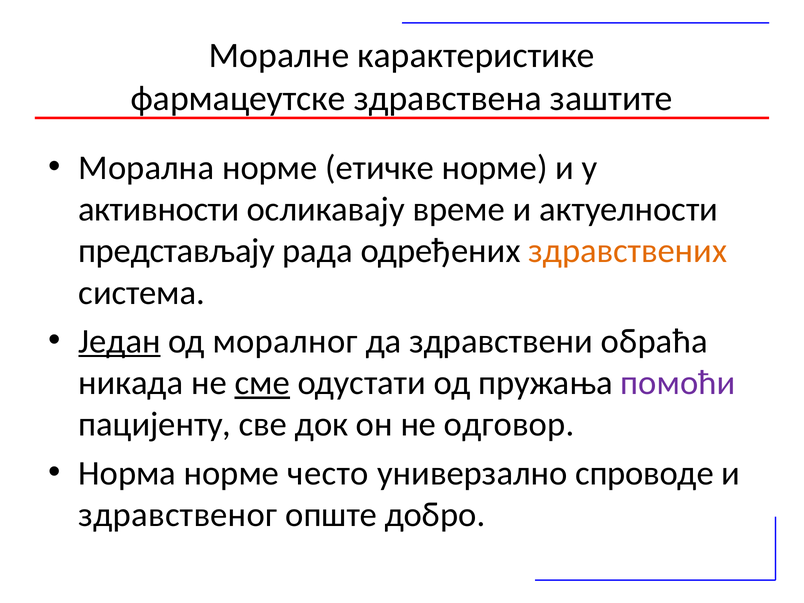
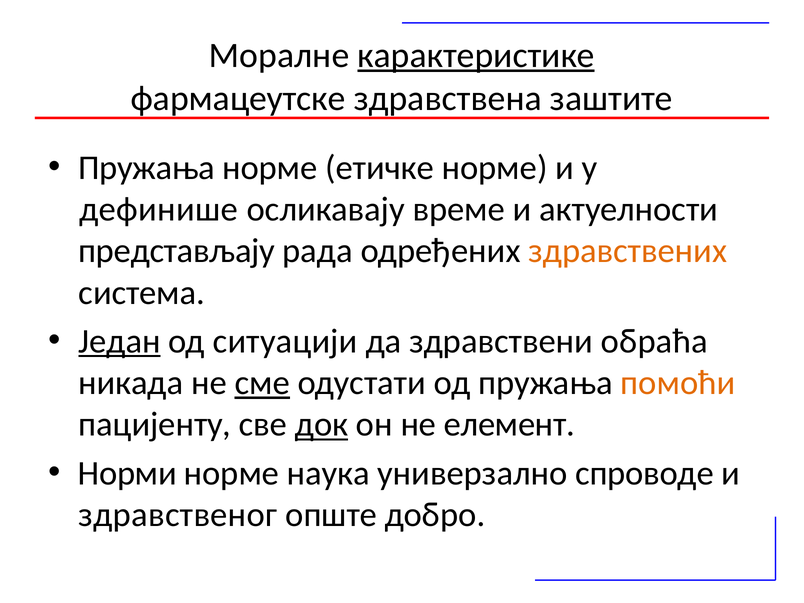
карактеристике underline: none -> present
Морална at (146, 168): Морална -> Пружања
активности: активности -> дефинише
моралног: моралног -> ситуацији
помоћи colour: purple -> orange
док underline: none -> present
одговор: одговор -> елемент
Норма: Норма -> Норми
често: често -> наука
